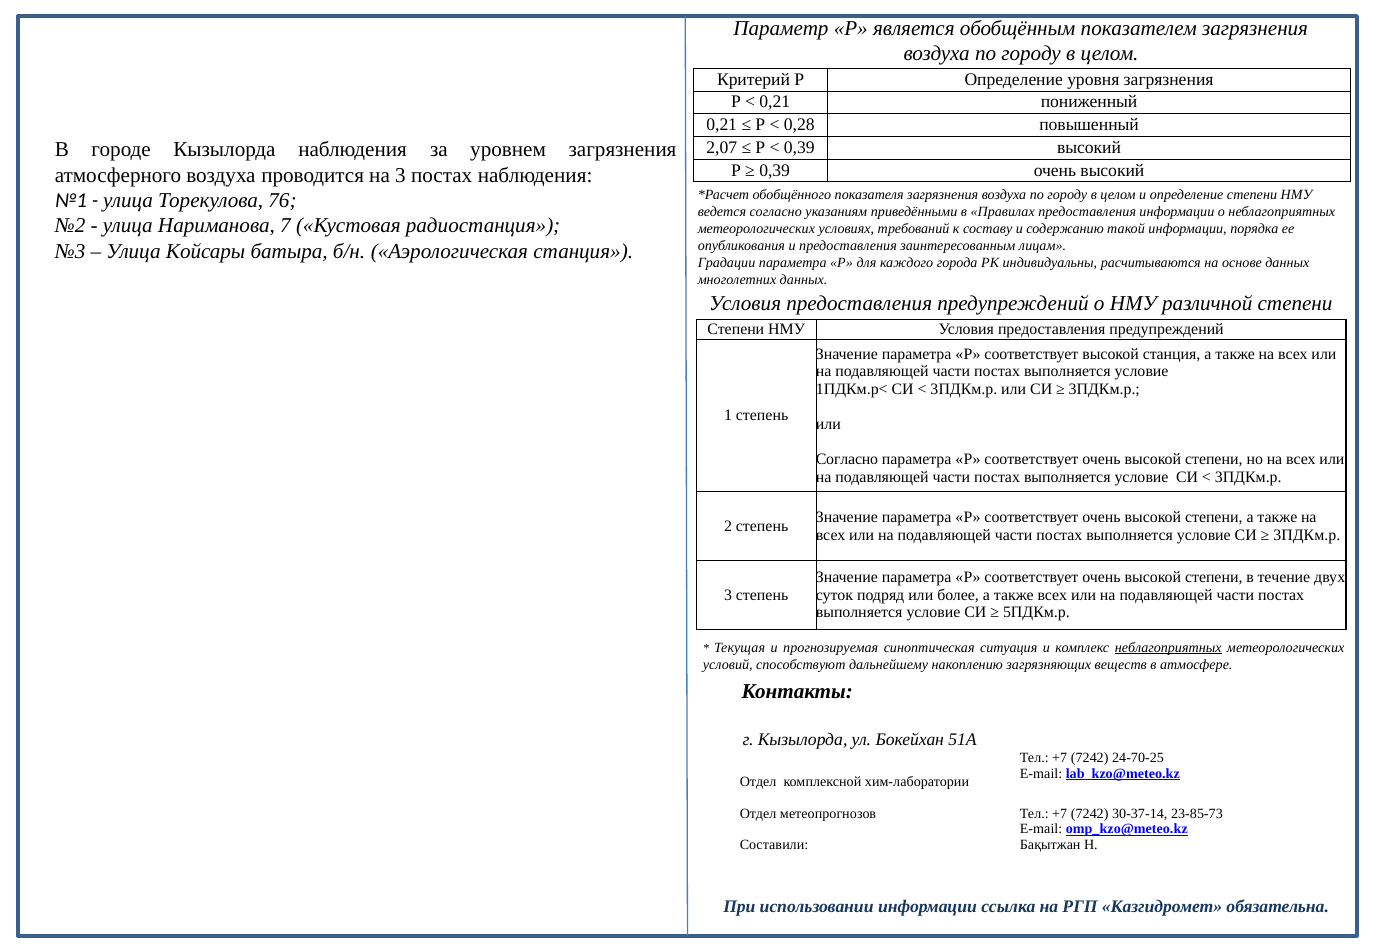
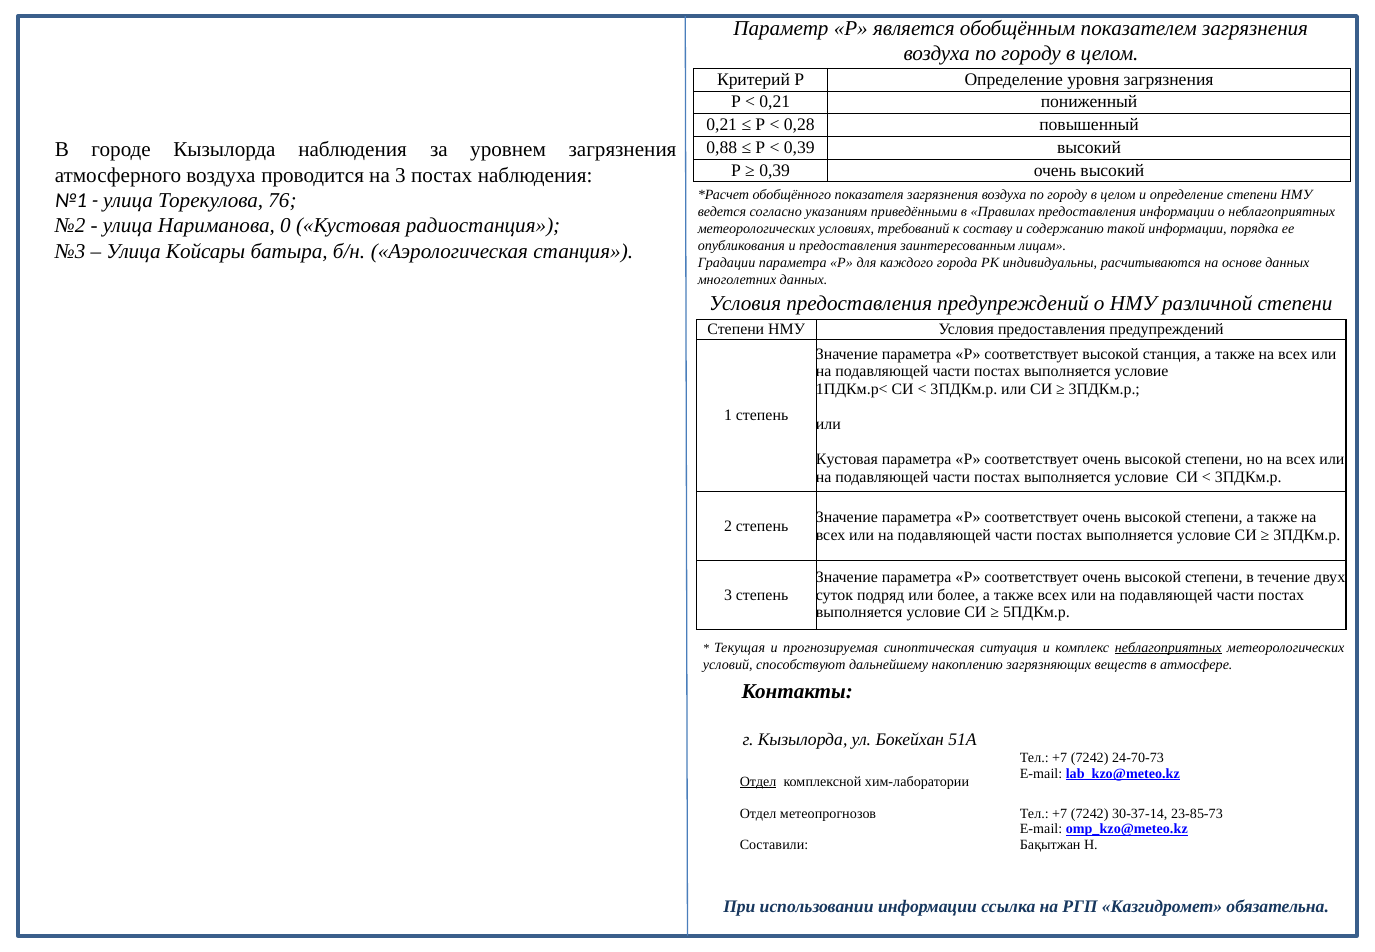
2,07: 2,07 -> 0,88
7: 7 -> 0
Согласно at (847, 459): Согласно -> Кустовая
24-70-25: 24-70-25 -> 24-70-73
Отдел at (758, 781) underline: none -> present
